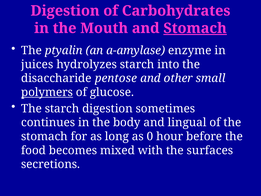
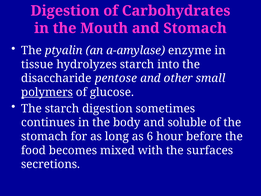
Stomach at (195, 28) underline: present -> none
juices: juices -> tissue
lingual: lingual -> soluble
0: 0 -> 6
